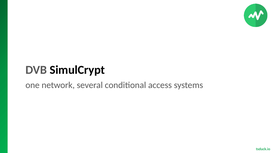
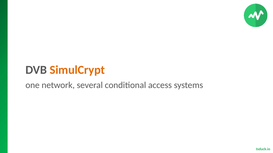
SimulCrypt colour: black -> orange
